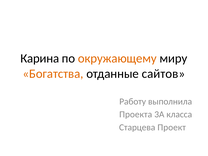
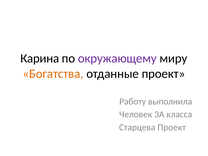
окружающему colour: orange -> purple
отданные сайтов: сайтов -> проект
Проекта: Проекта -> Человек
